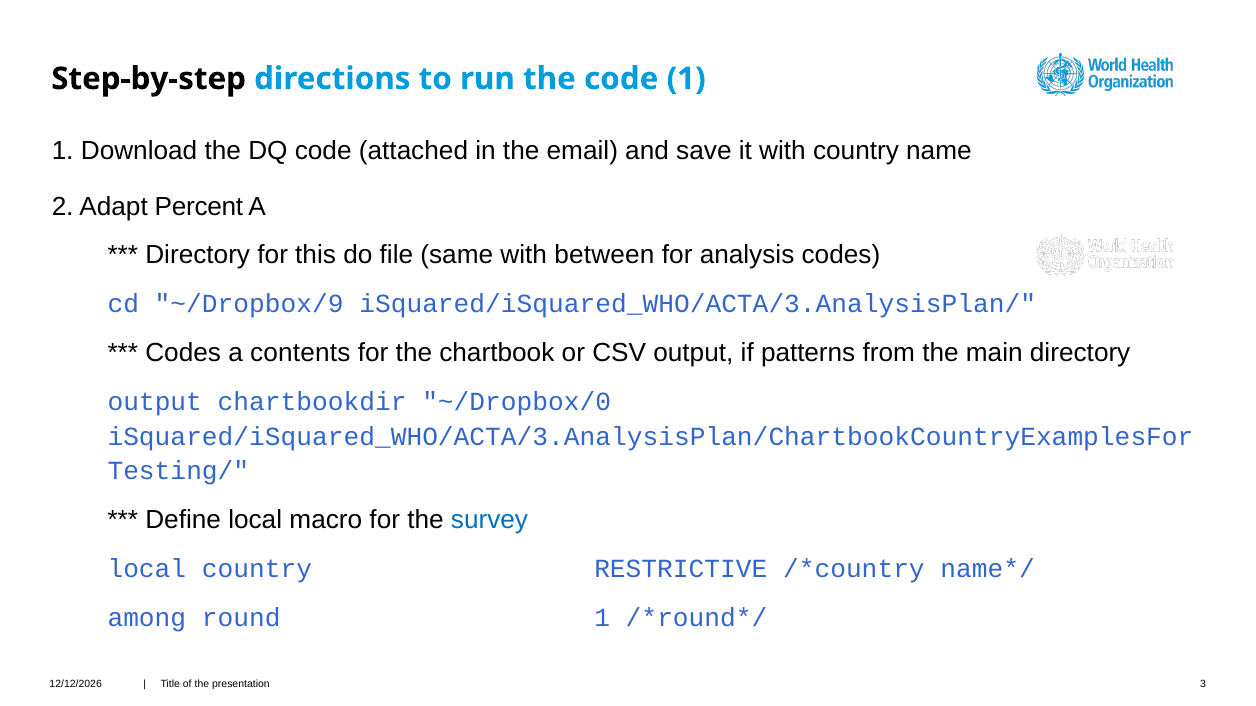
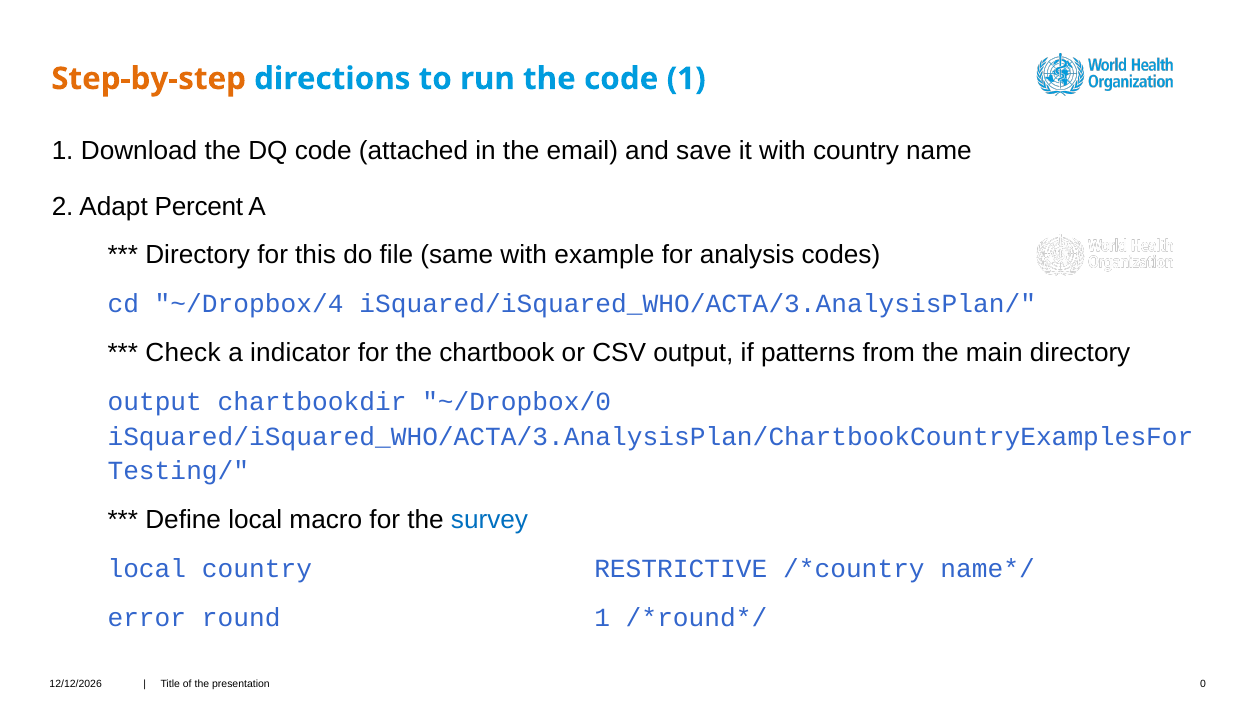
Step-by-step colour: black -> orange
between: between -> example
~/Dropbox/9: ~/Dropbox/9 -> ~/Dropbox/4
Codes at (183, 353): Codes -> Check
contents: contents -> indicator
among: among -> error
3: 3 -> 0
